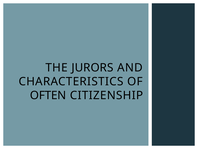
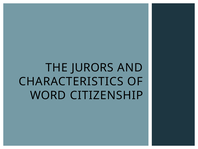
OFTEN: OFTEN -> WORD
